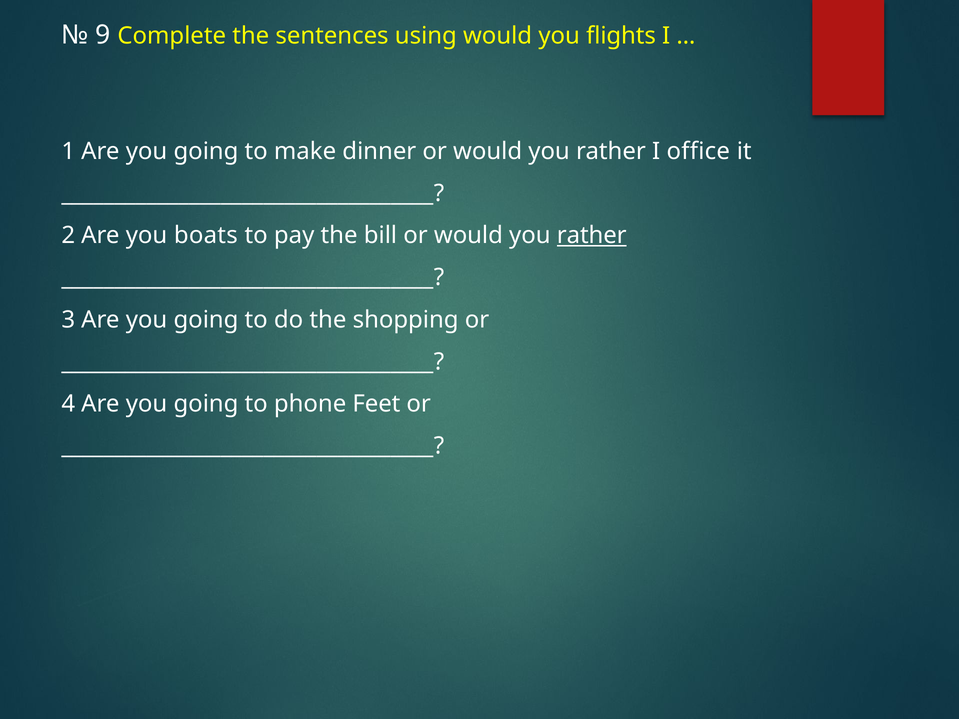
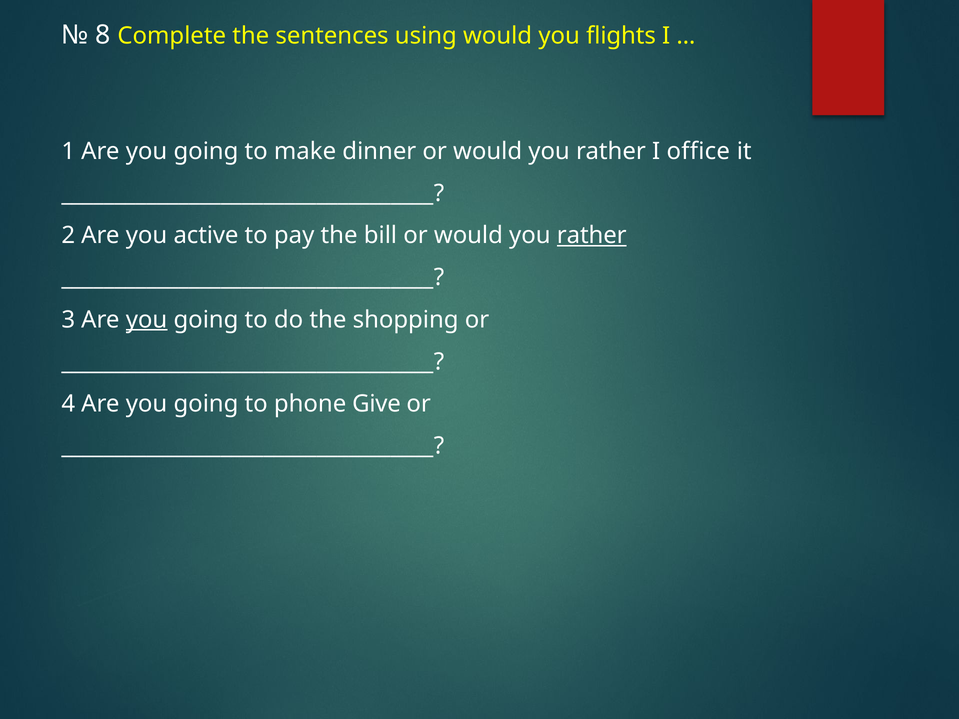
9: 9 -> 8
boats: boats -> active
you at (147, 320) underline: none -> present
Feet: Feet -> Give
